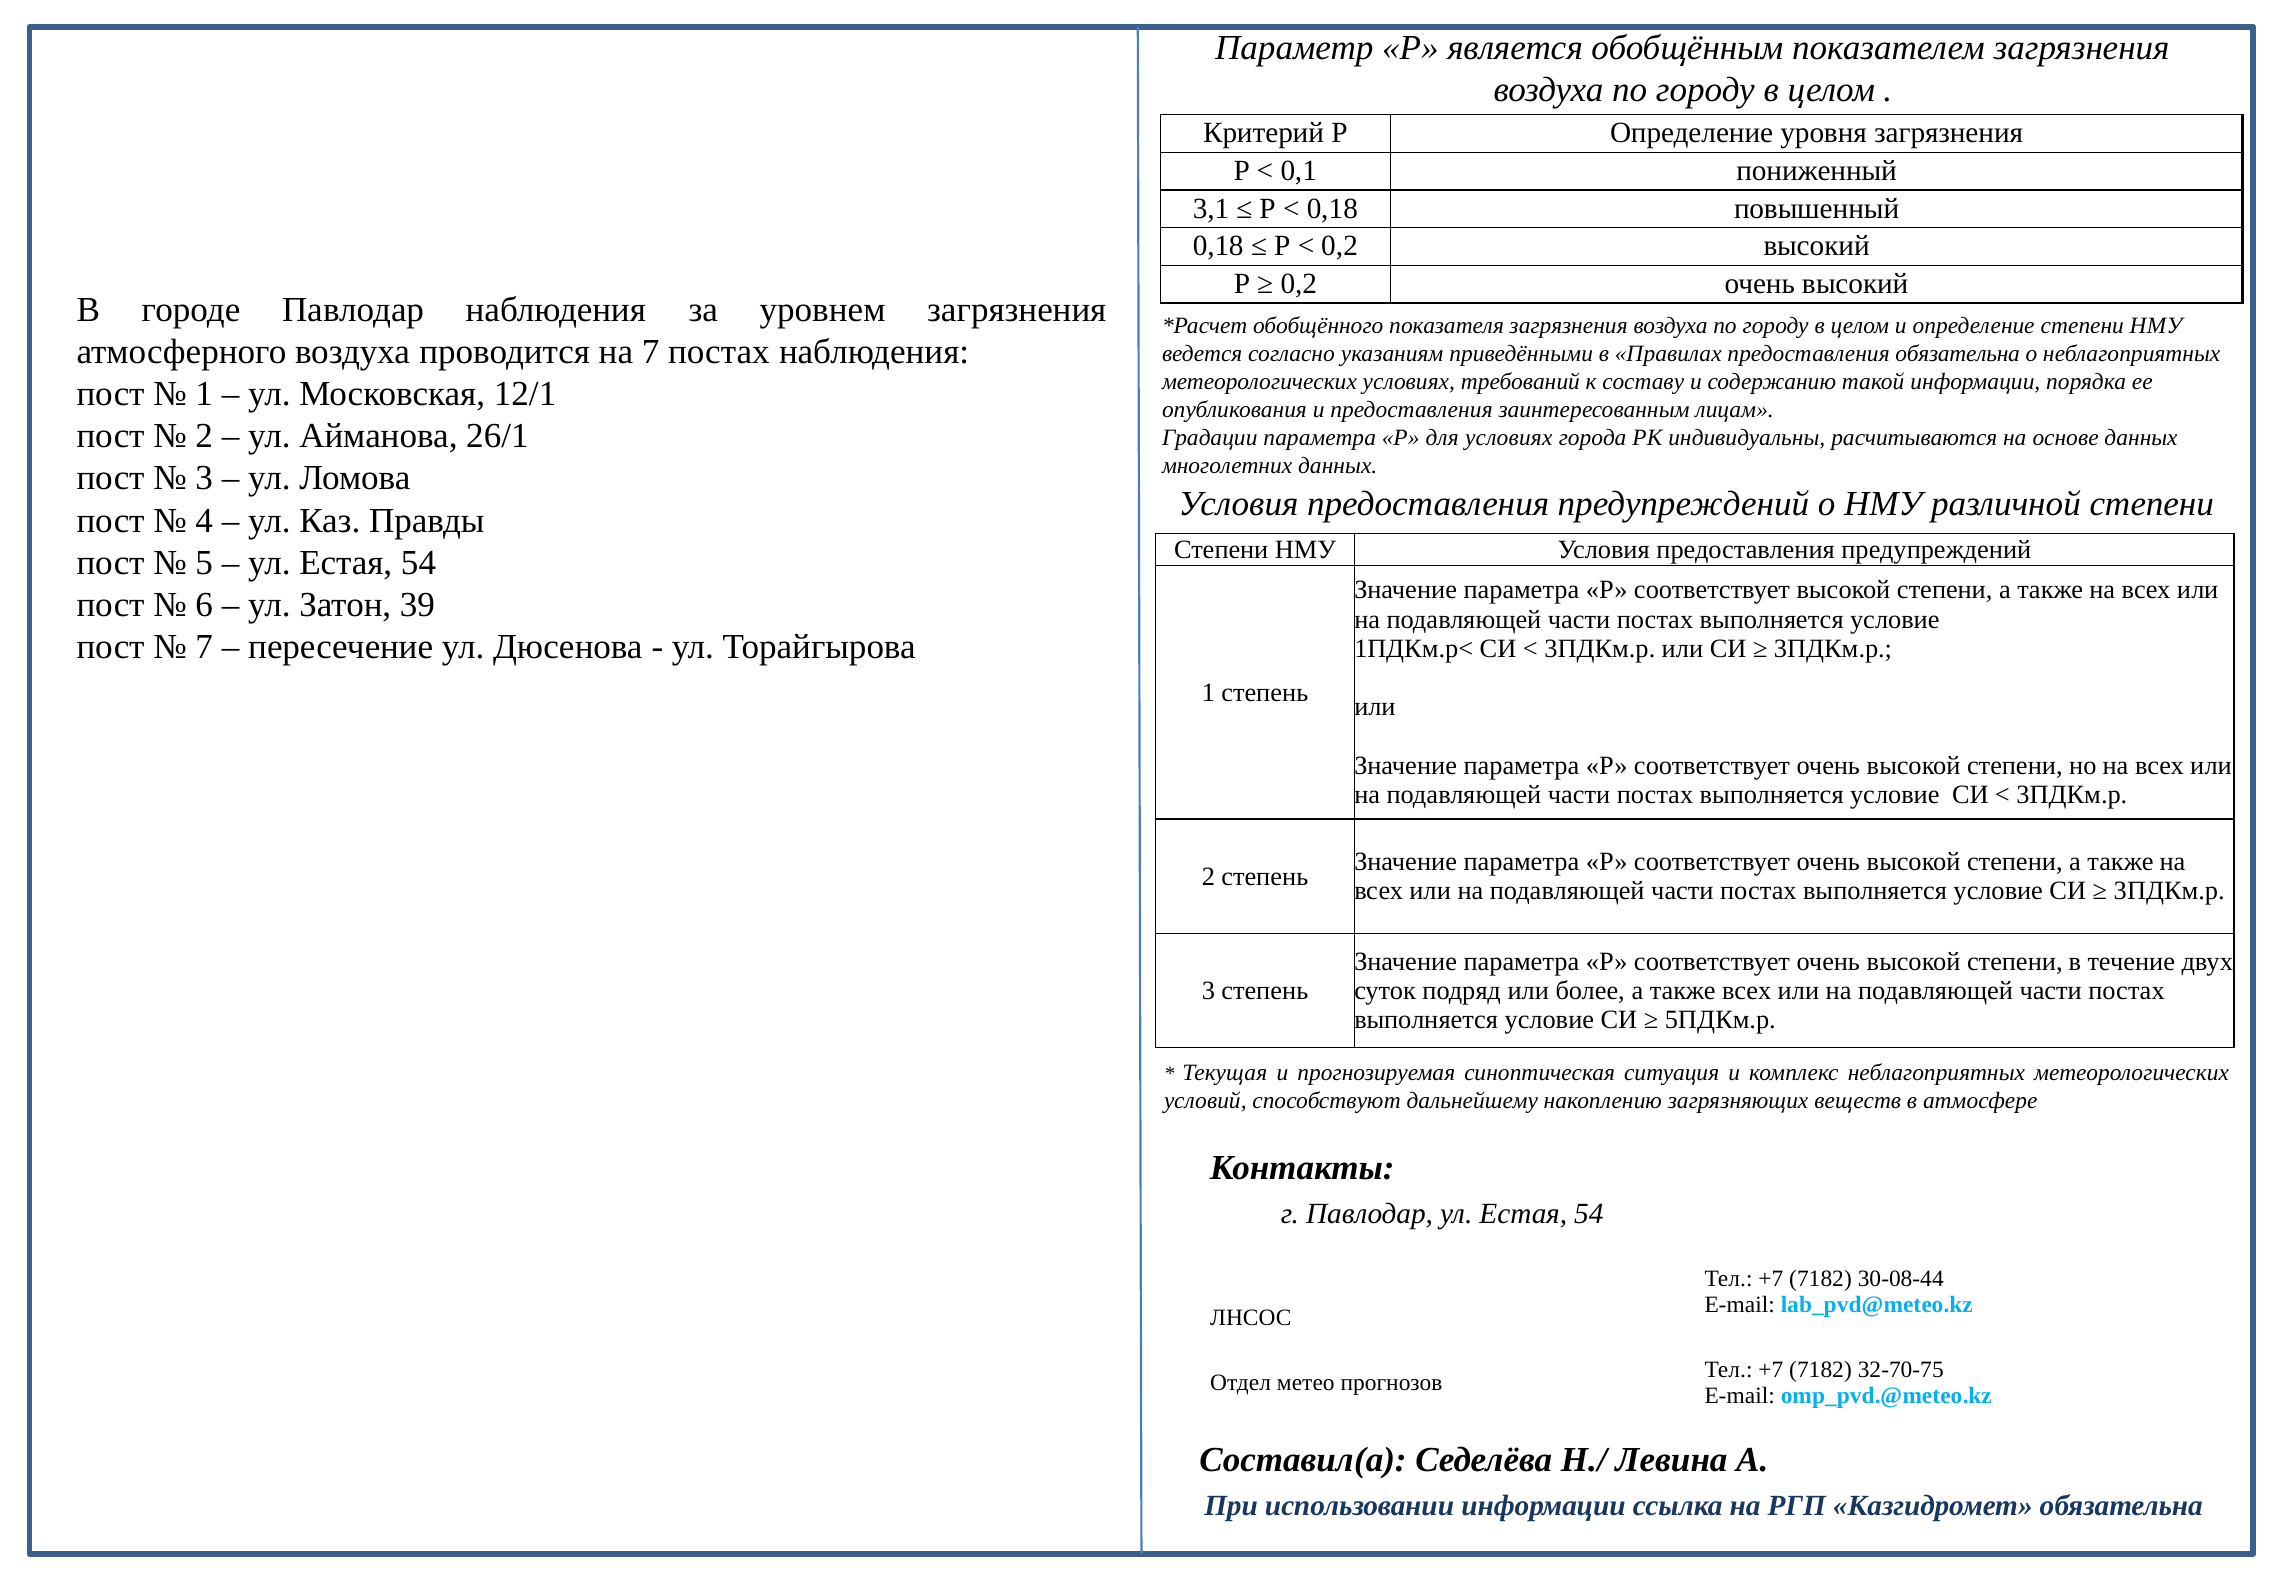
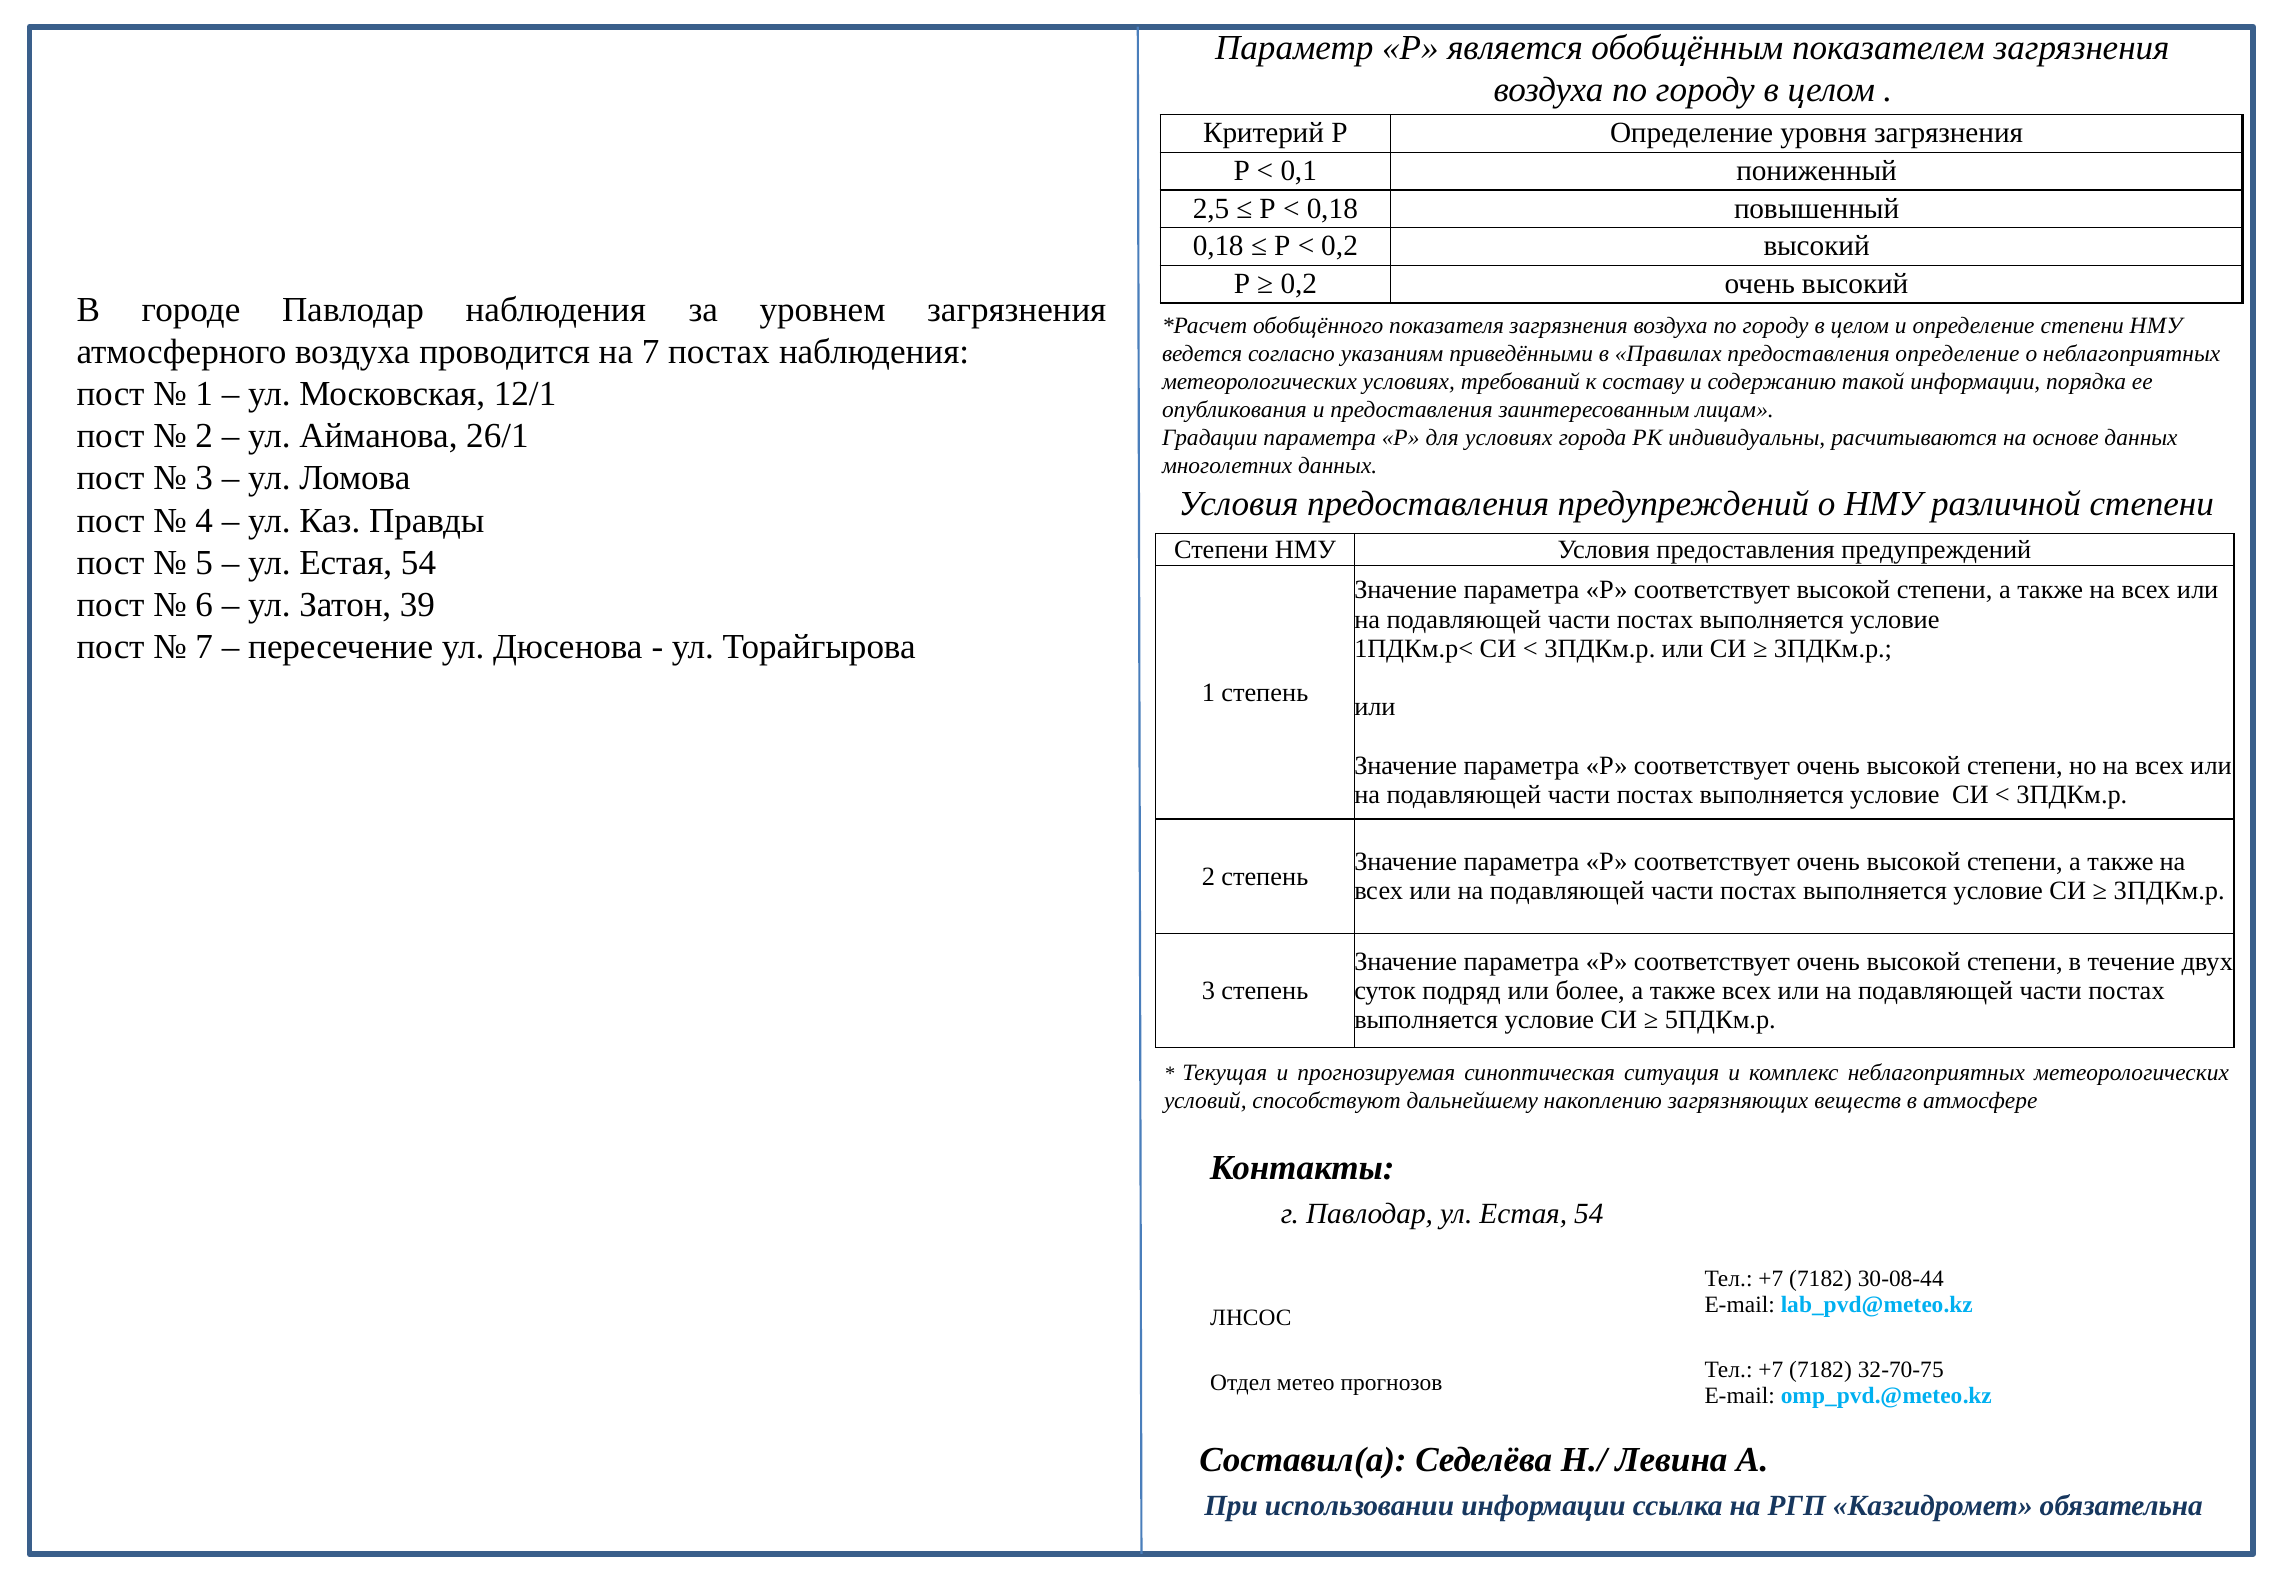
3,1: 3,1 -> 2,5
предоставления обязательна: обязательна -> определение
